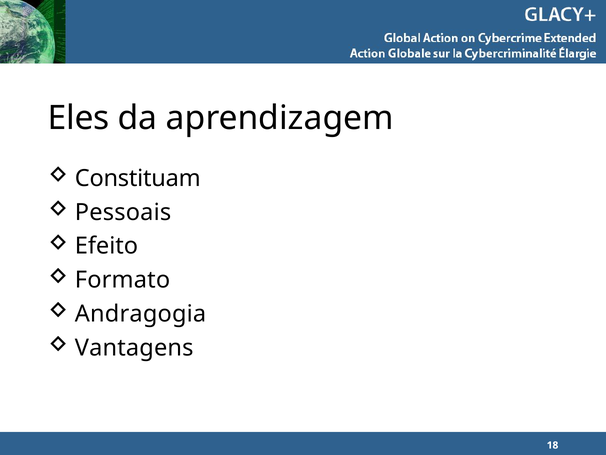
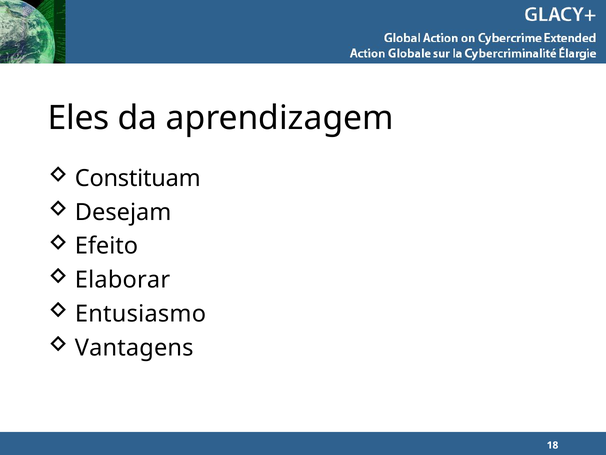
Pessoais: Pessoais -> Desejam
Formato: Formato -> Elaborar
Andragogia: Andragogia -> Entusiasmo
